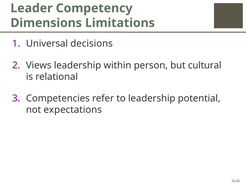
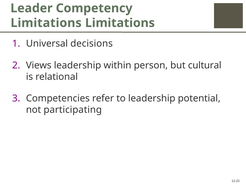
Dimensions at (46, 23): Dimensions -> Limitations
expectations: expectations -> participating
